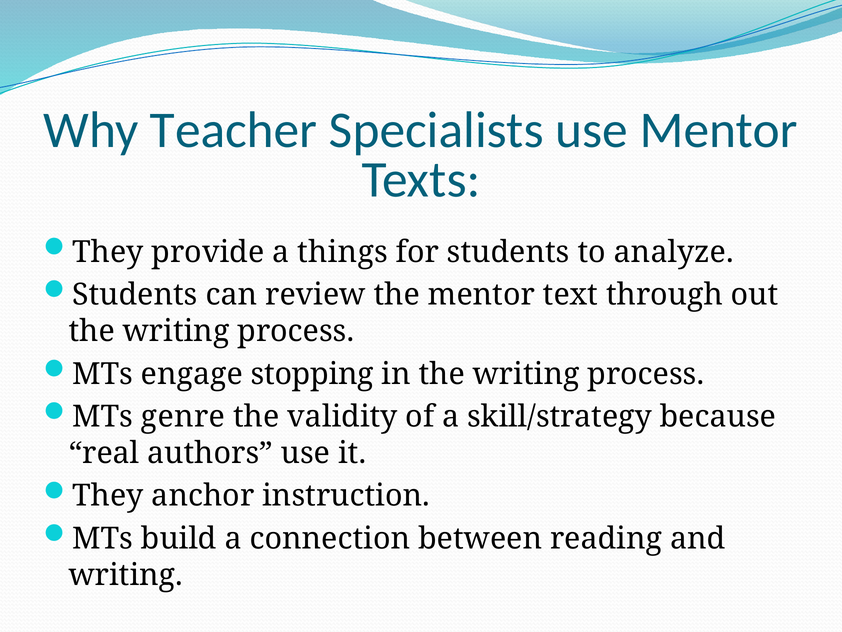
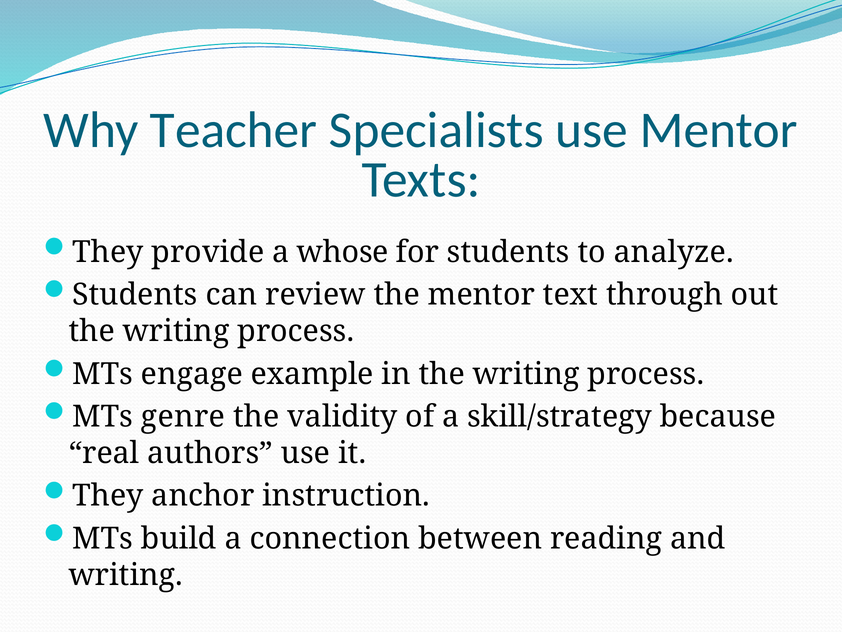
things: things -> whose
stopping: stopping -> example
